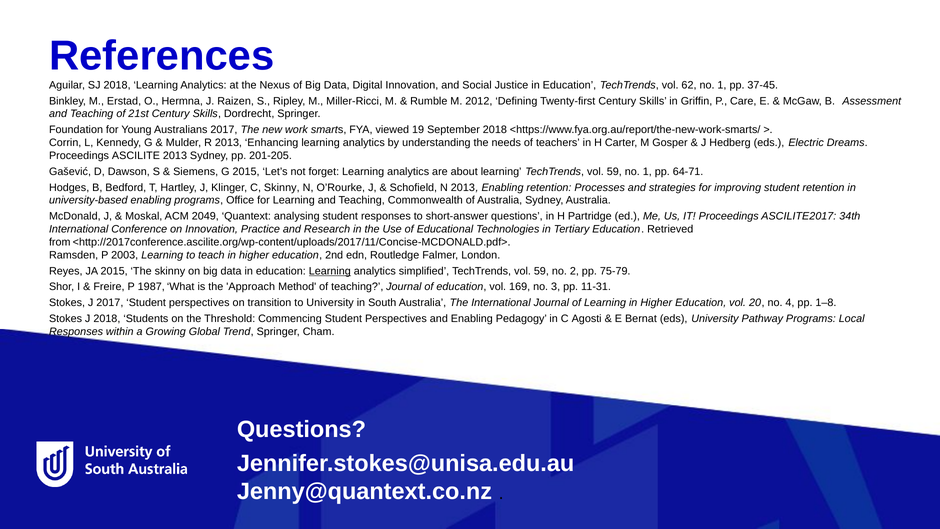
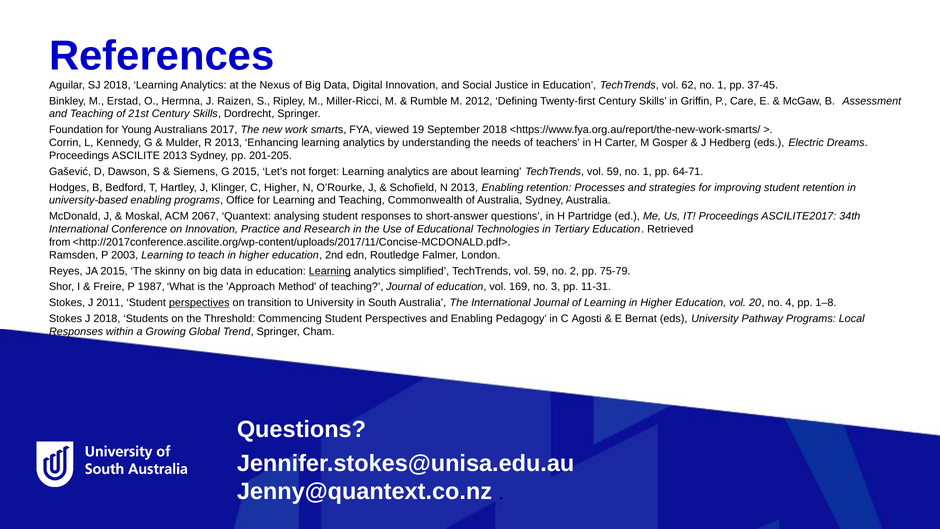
C Skinny: Skinny -> Higher
2049: 2049 -> 2067
J 2017: 2017 -> 2011
perspectives at (199, 303) underline: none -> present
